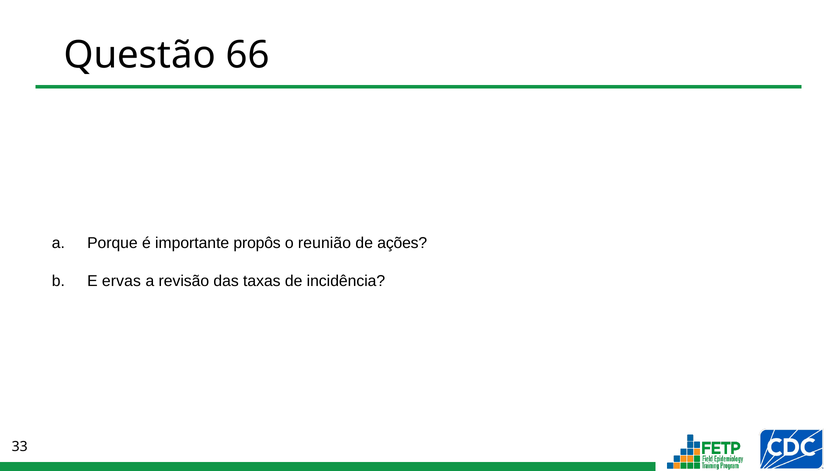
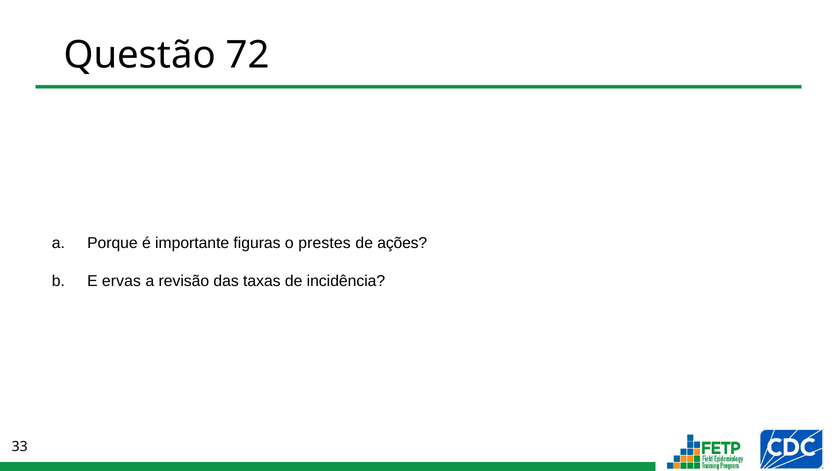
66: 66 -> 72
propôs: propôs -> figuras
reunião: reunião -> prestes
